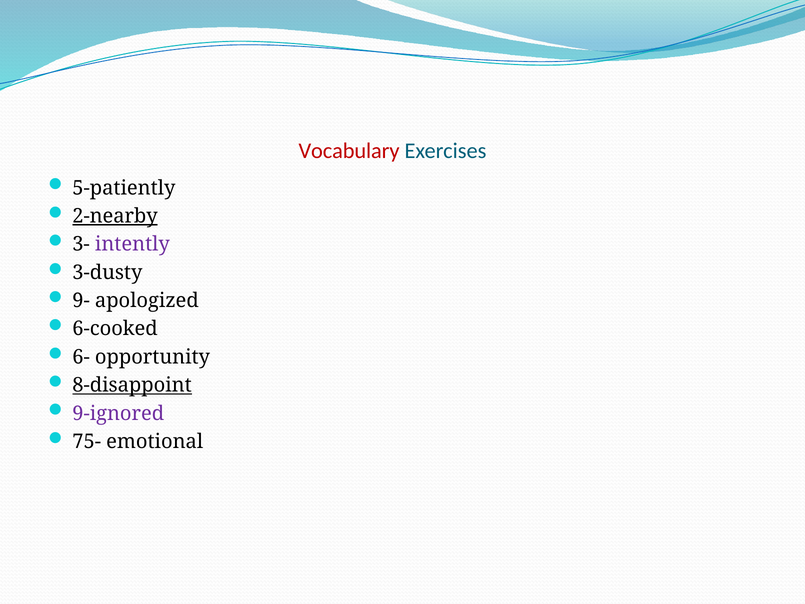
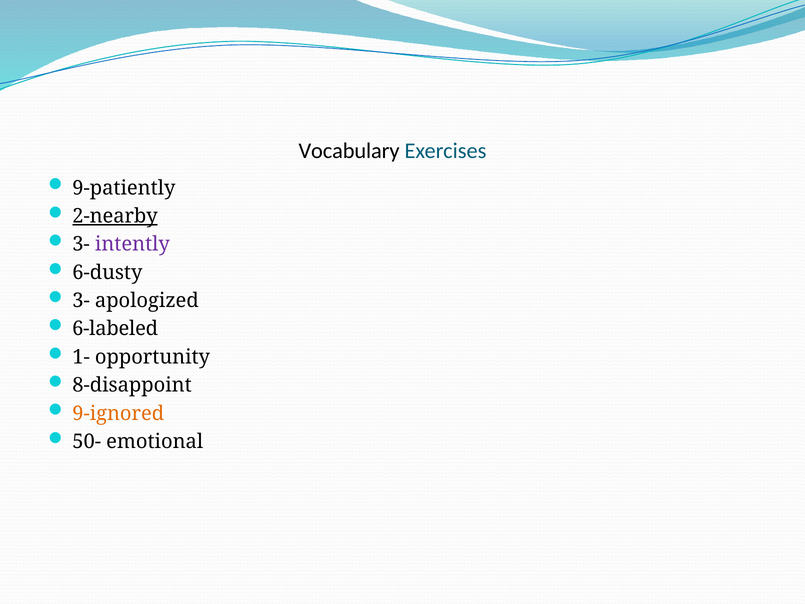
Vocabulary colour: red -> black
5-patiently: 5-patiently -> 9-patiently
3-dusty: 3-dusty -> 6-dusty
9- at (81, 301): 9- -> 3-
6-cooked: 6-cooked -> 6-labeled
6-: 6- -> 1-
8-disappoint underline: present -> none
9-ignored colour: purple -> orange
75-: 75- -> 50-
